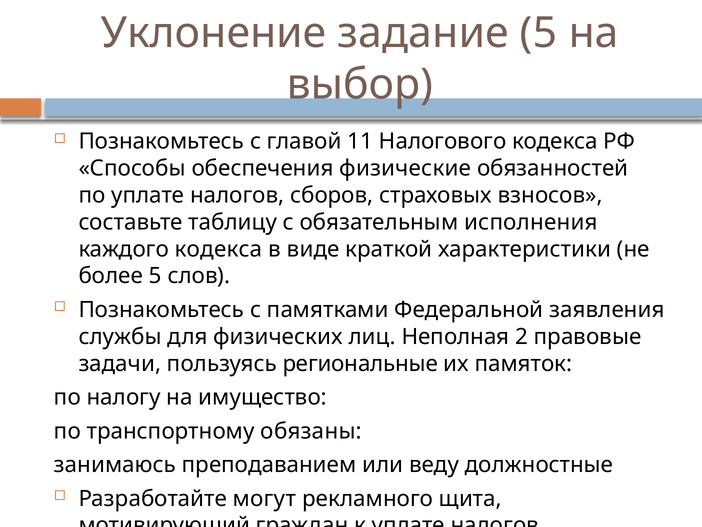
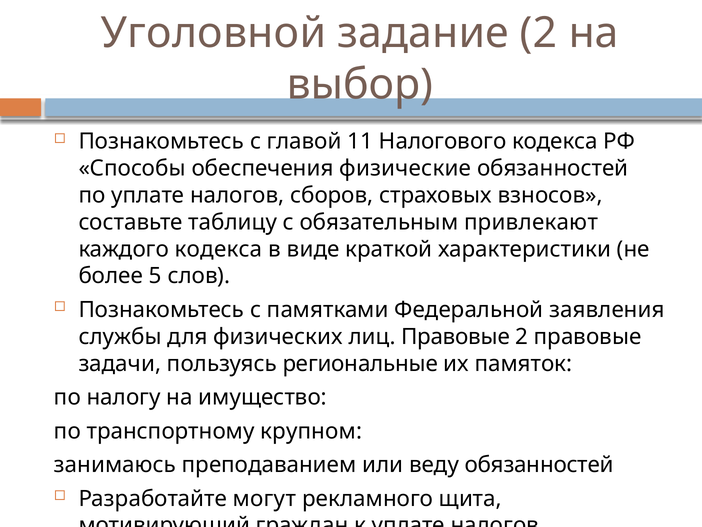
Уклонение: Уклонение -> Уголовной
задание 5: 5 -> 2
исполнения: исполнения -> привлекают
лиц Неполная: Неполная -> Правовые
обязаны: обязаны -> крупном
веду должностные: должностные -> обязанностей
